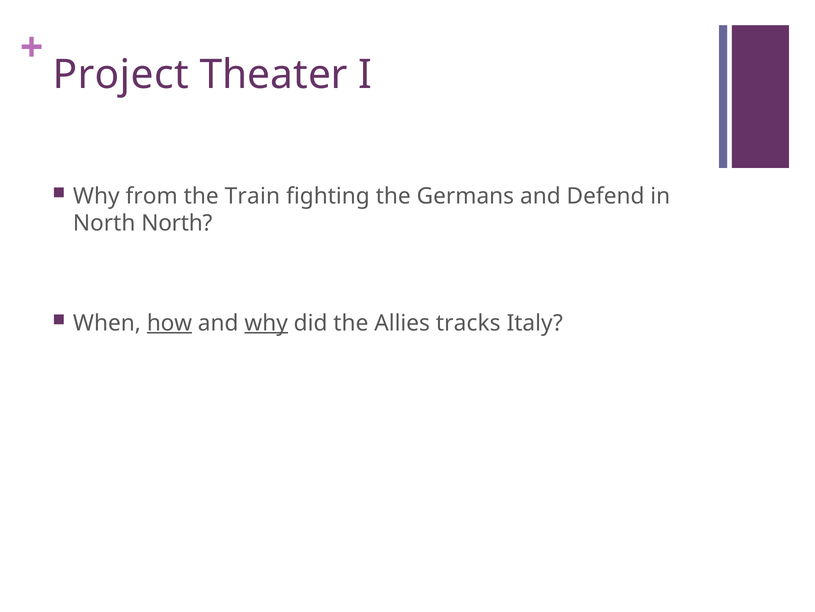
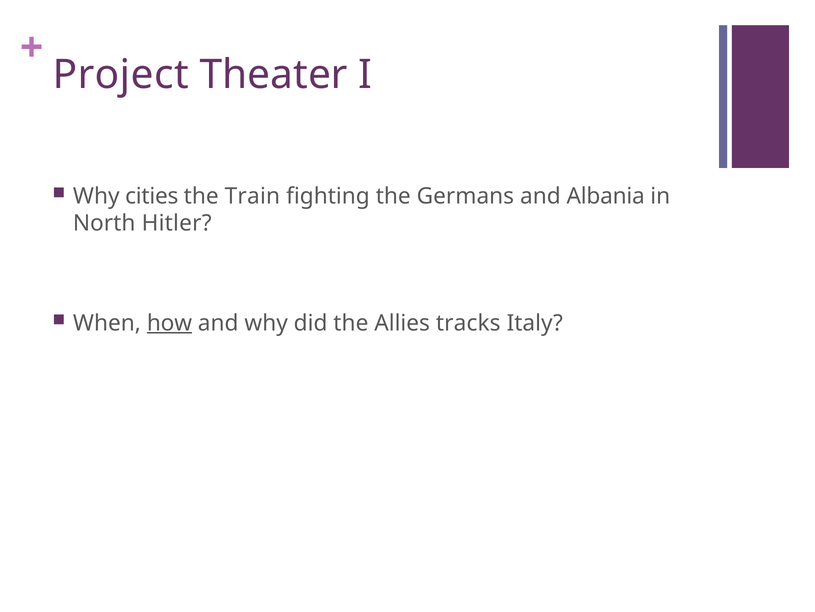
from: from -> cities
Defend: Defend -> Albania
North North: North -> Hitler
why at (266, 323) underline: present -> none
